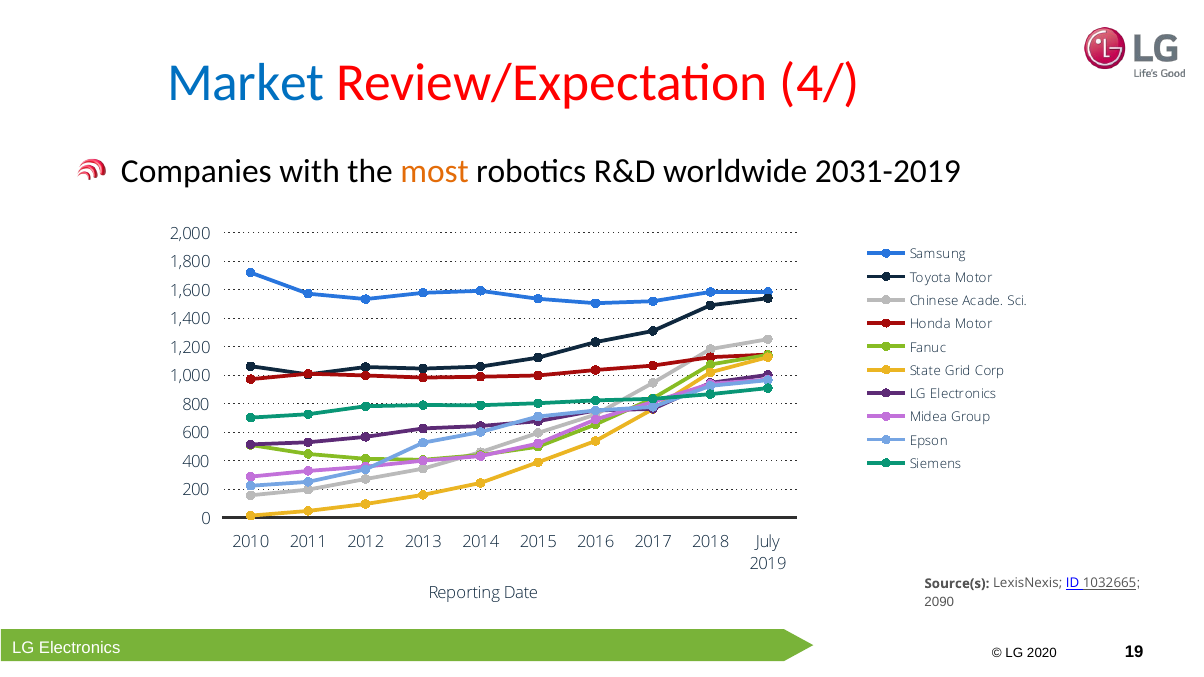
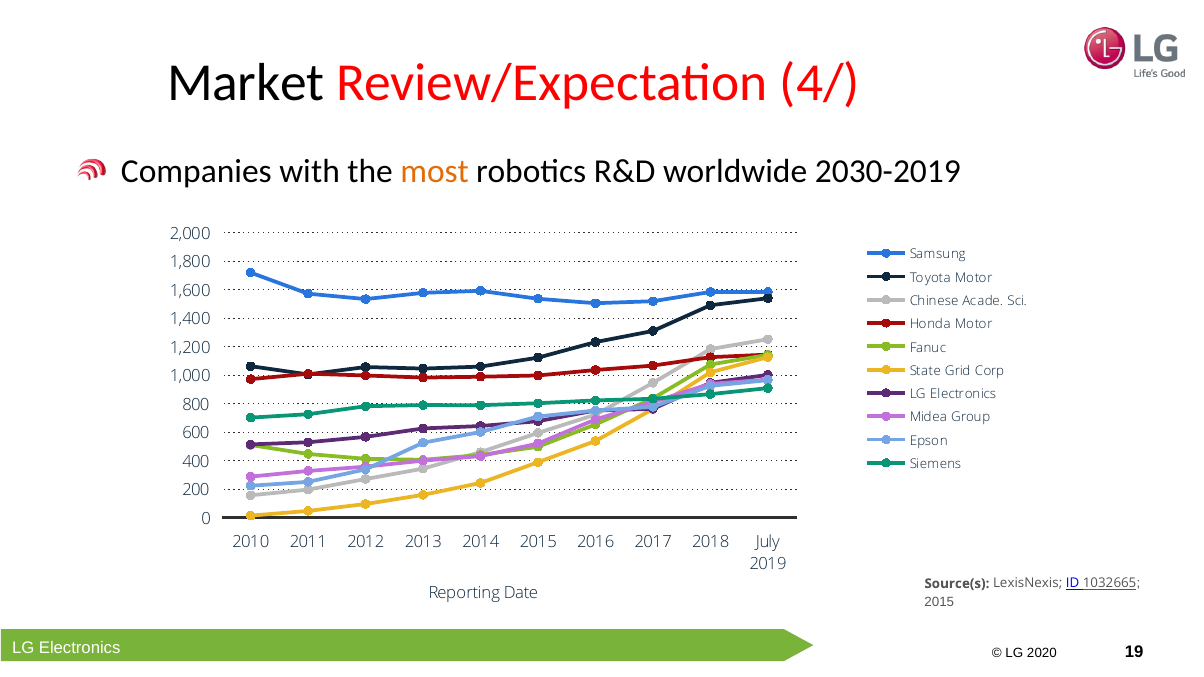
Market colour: blue -> black
2031-2019: 2031-2019 -> 2030-2019
2090 at (939, 602): 2090 -> 2015
